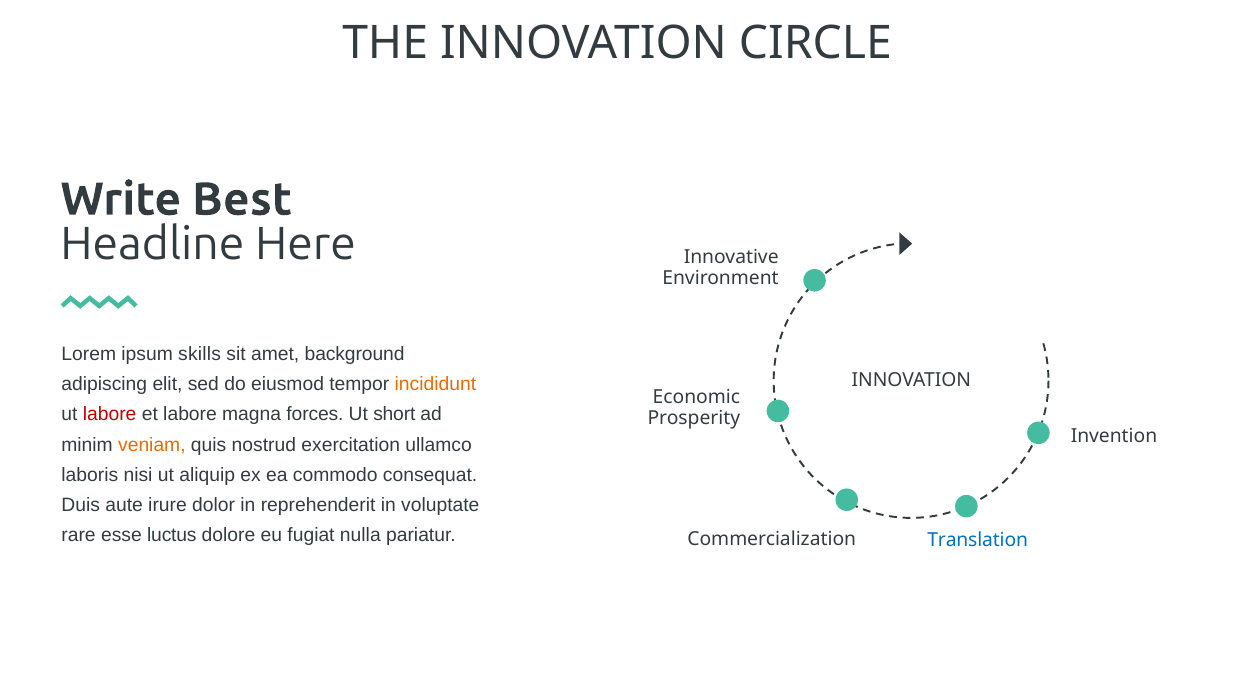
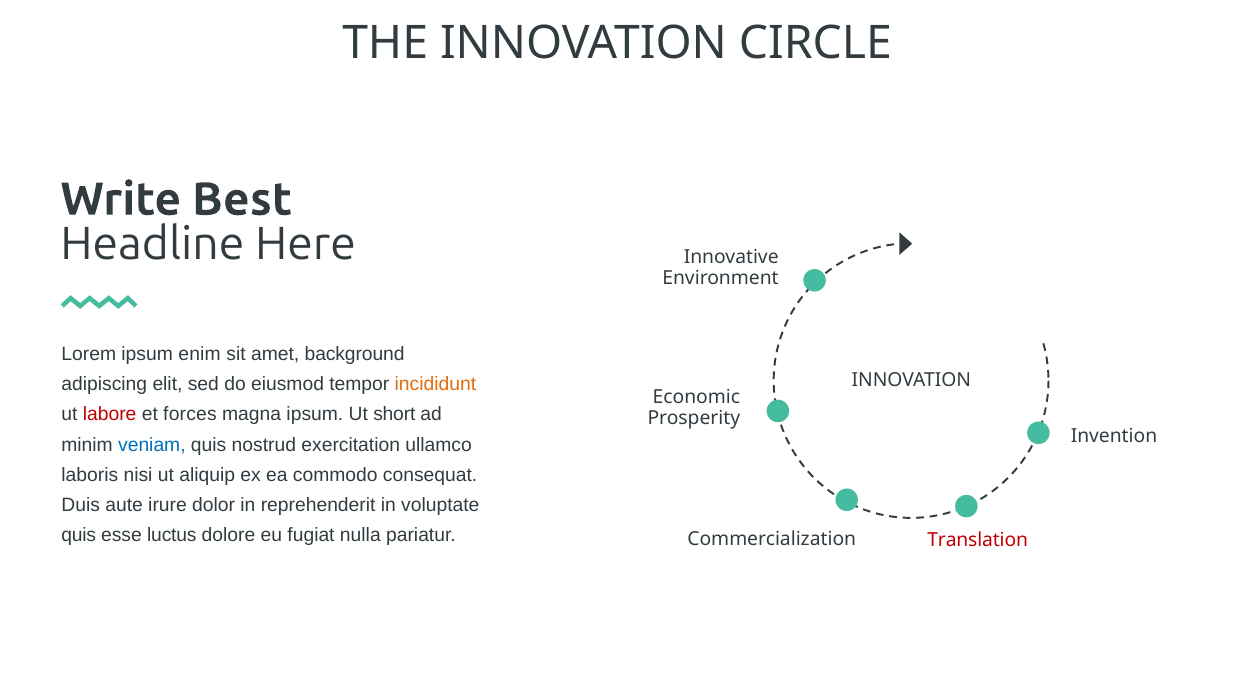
skills: skills -> enim
et labore: labore -> forces
magna forces: forces -> ipsum
veniam colour: orange -> blue
rare at (79, 535): rare -> quis
Translation colour: blue -> red
